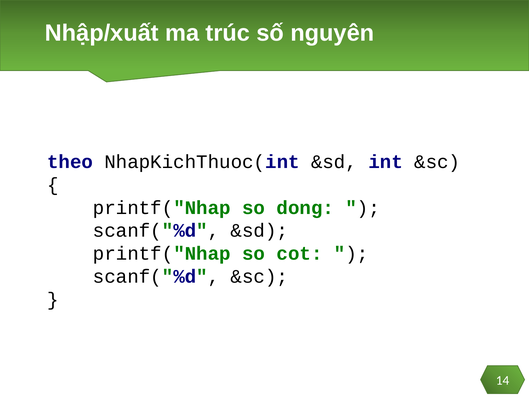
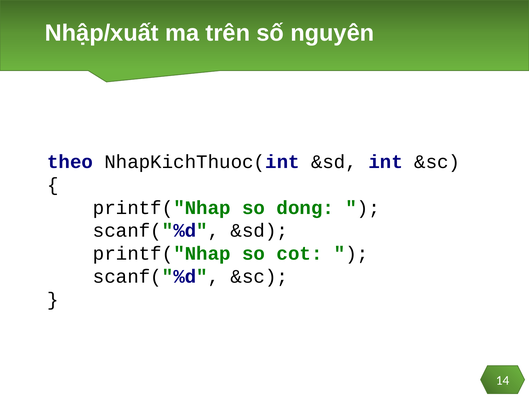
trúc: trúc -> trên
